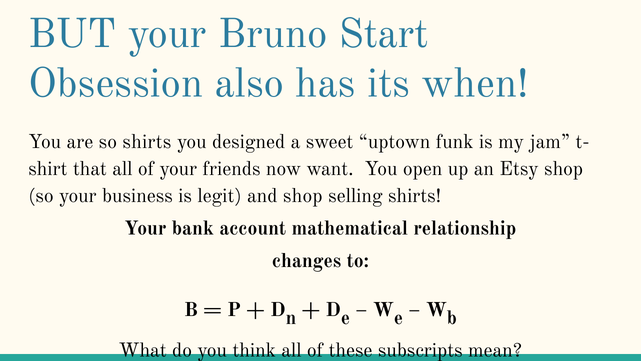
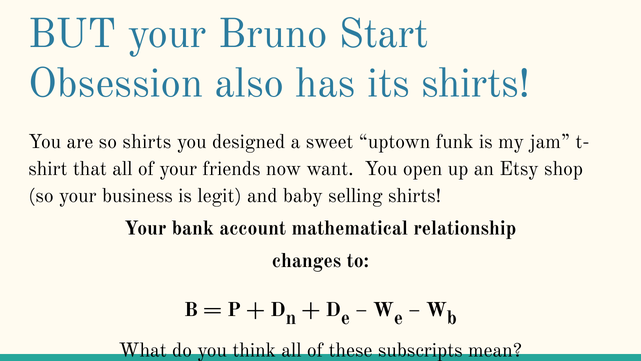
its when: when -> shirts
and shop: shop -> baby
